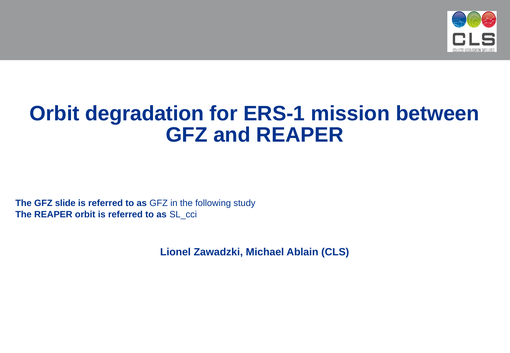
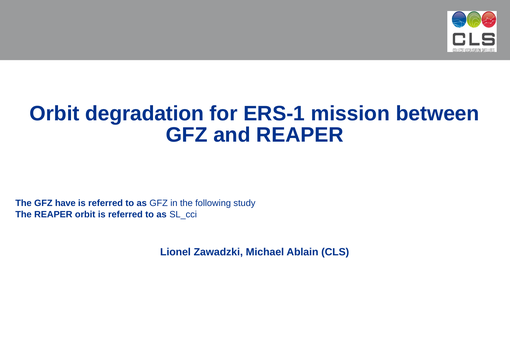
slide: slide -> have
